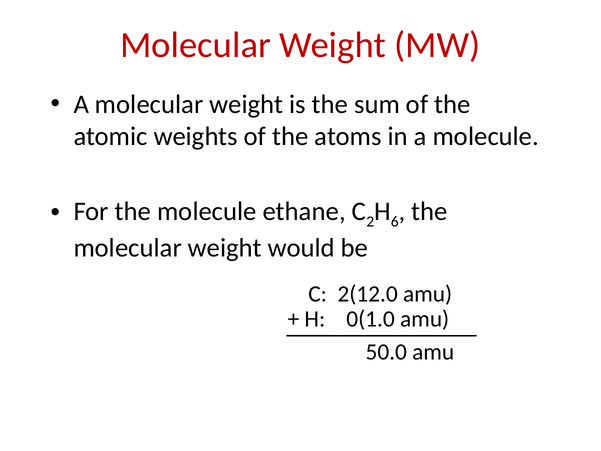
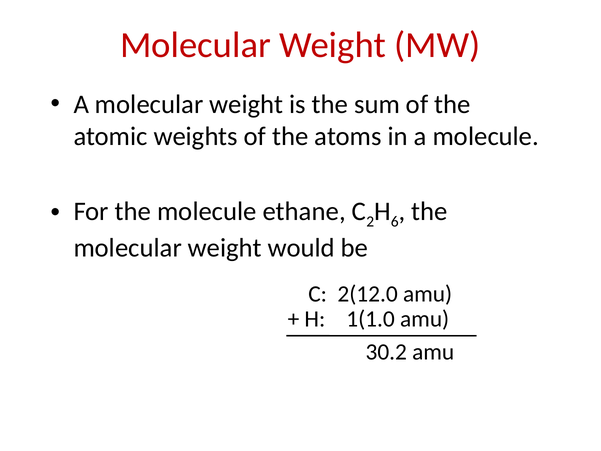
0(1.0: 0(1.0 -> 1(1.0
50.0: 50.0 -> 30.2
